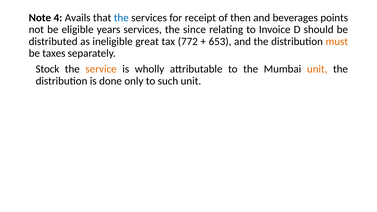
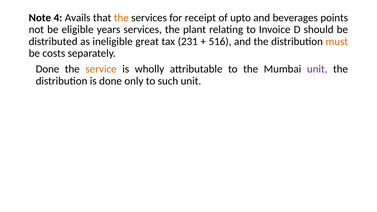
the at (121, 18) colour: blue -> orange
then: then -> upto
since: since -> plant
772: 772 -> 231
653: 653 -> 516
taxes: taxes -> costs
Stock at (47, 69): Stock -> Done
unit at (317, 69) colour: orange -> purple
